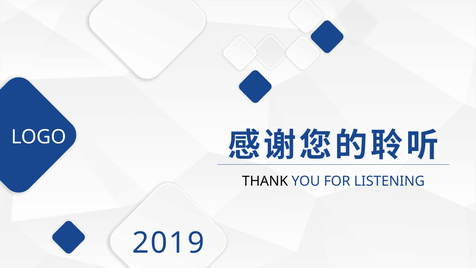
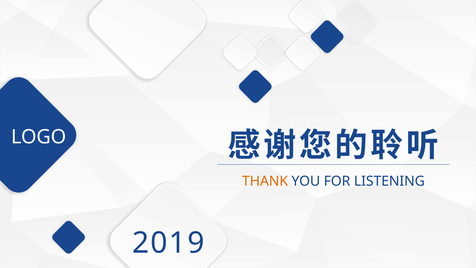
THANK colour: black -> orange
